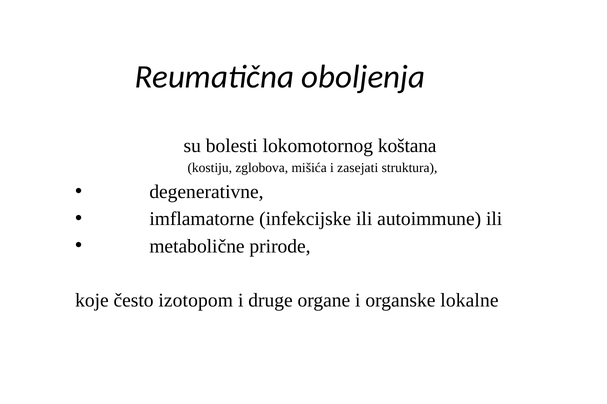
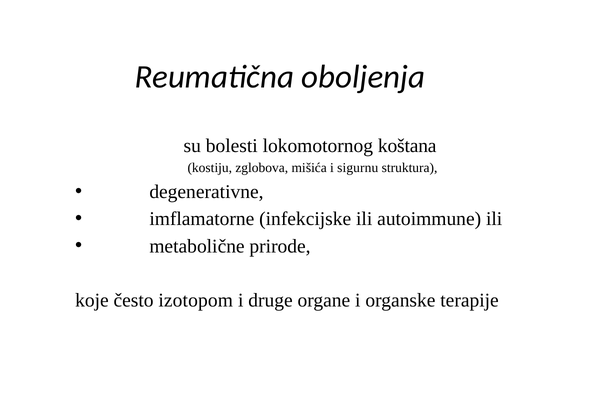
zasejati: zasejati -> sigurnu
lokalne: lokalne -> terapije
